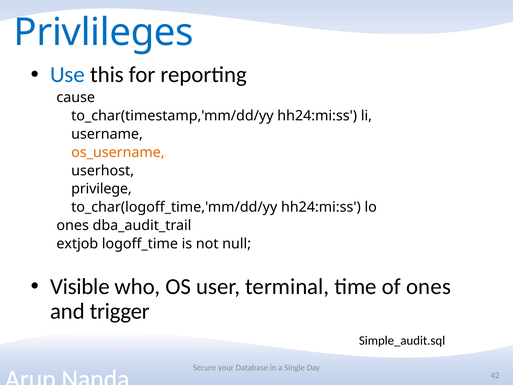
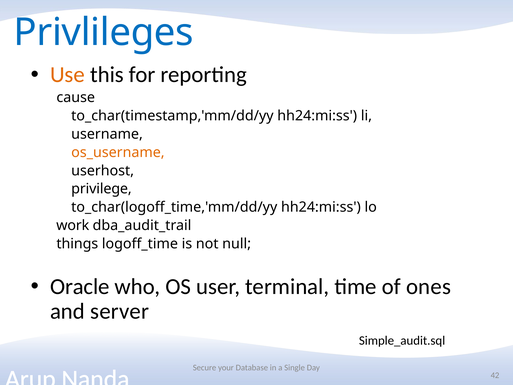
Use colour: blue -> orange
ones at (73, 225): ones -> work
extjob: extjob -> things
Visible: Visible -> Oracle
trigger: trigger -> server
